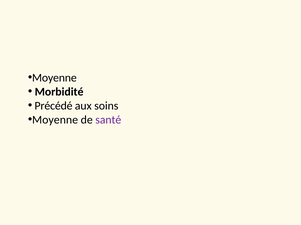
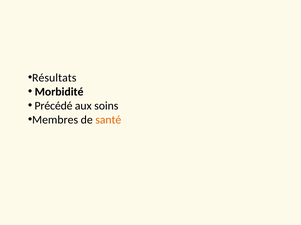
Moyenne at (54, 78): Moyenne -> Résultats
Moyenne at (55, 120): Moyenne -> Membres
santé colour: purple -> orange
